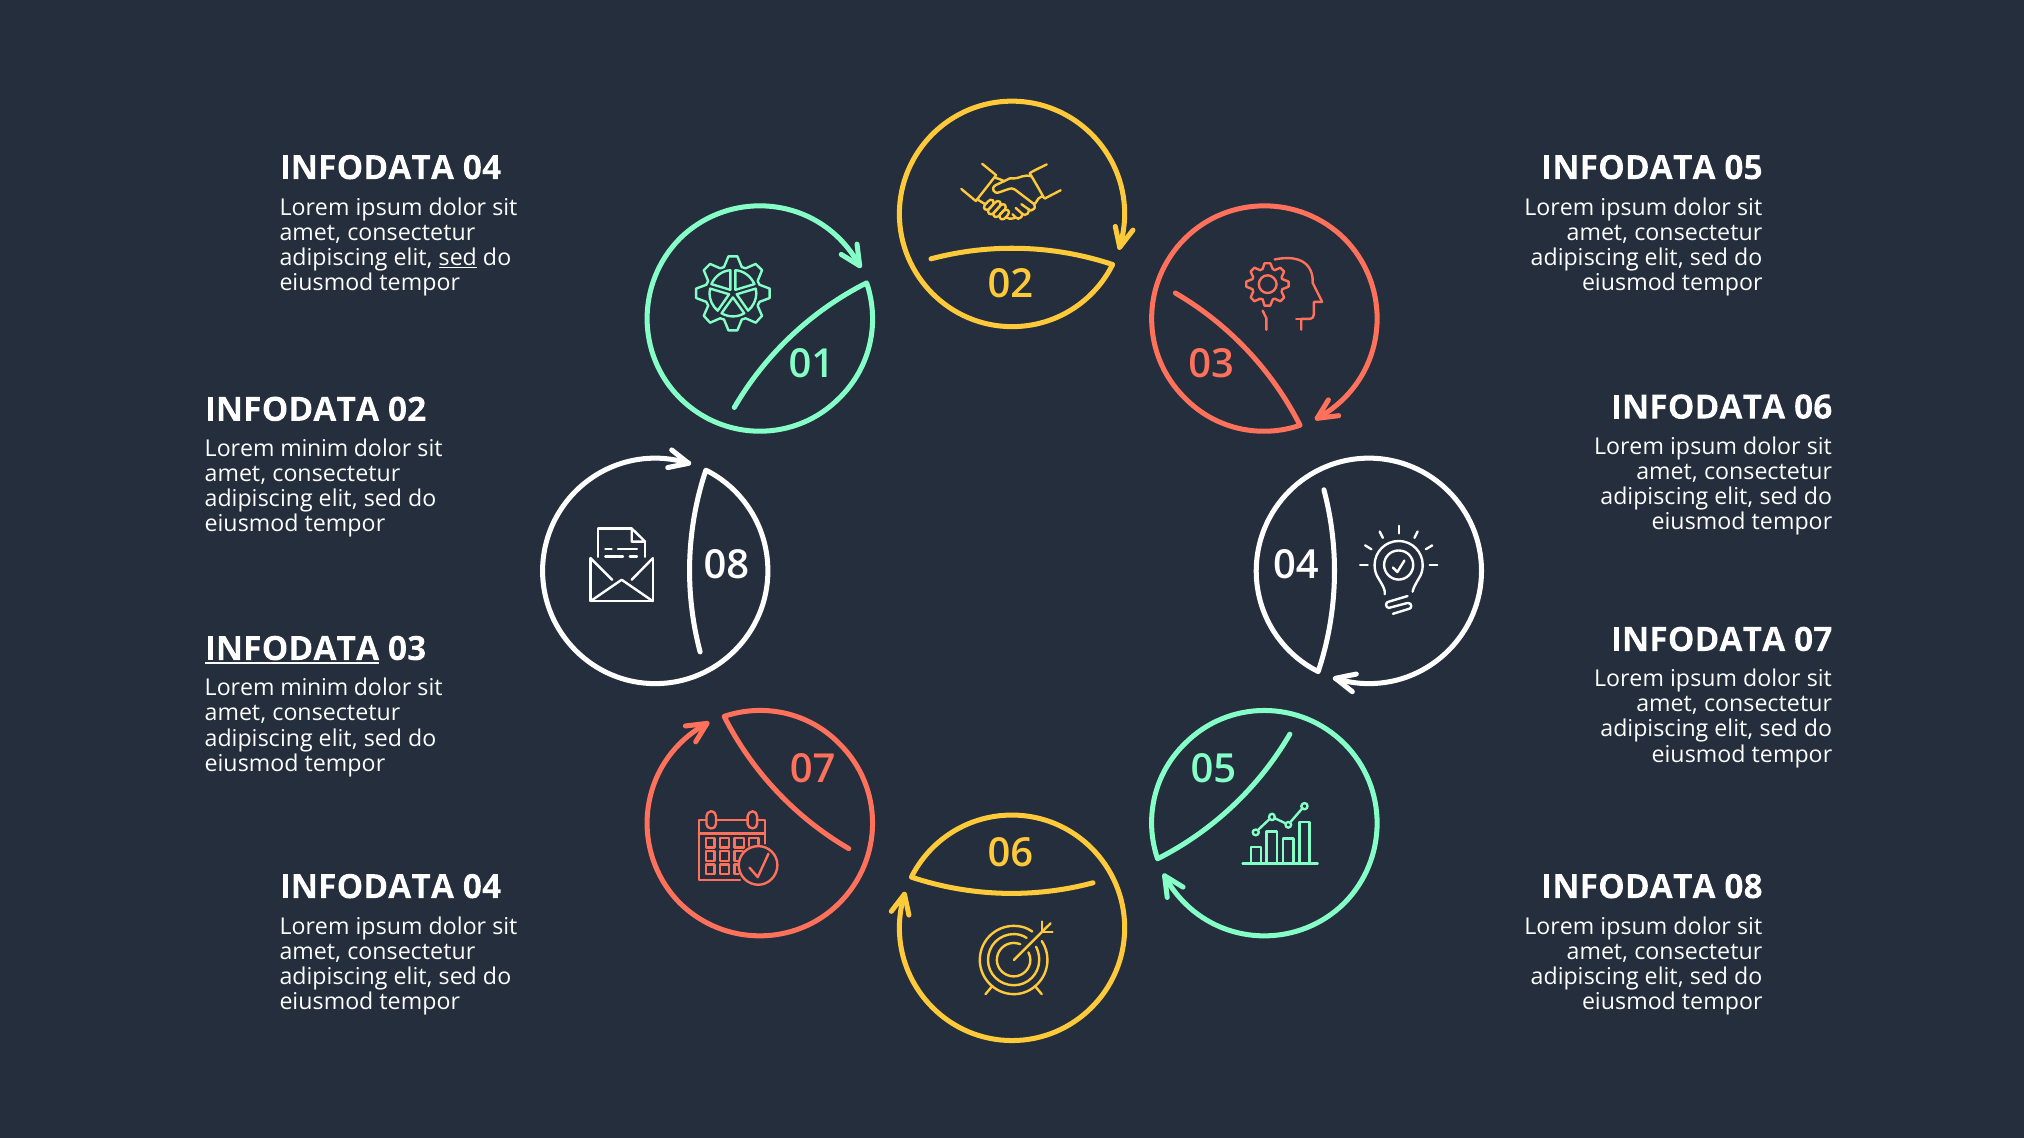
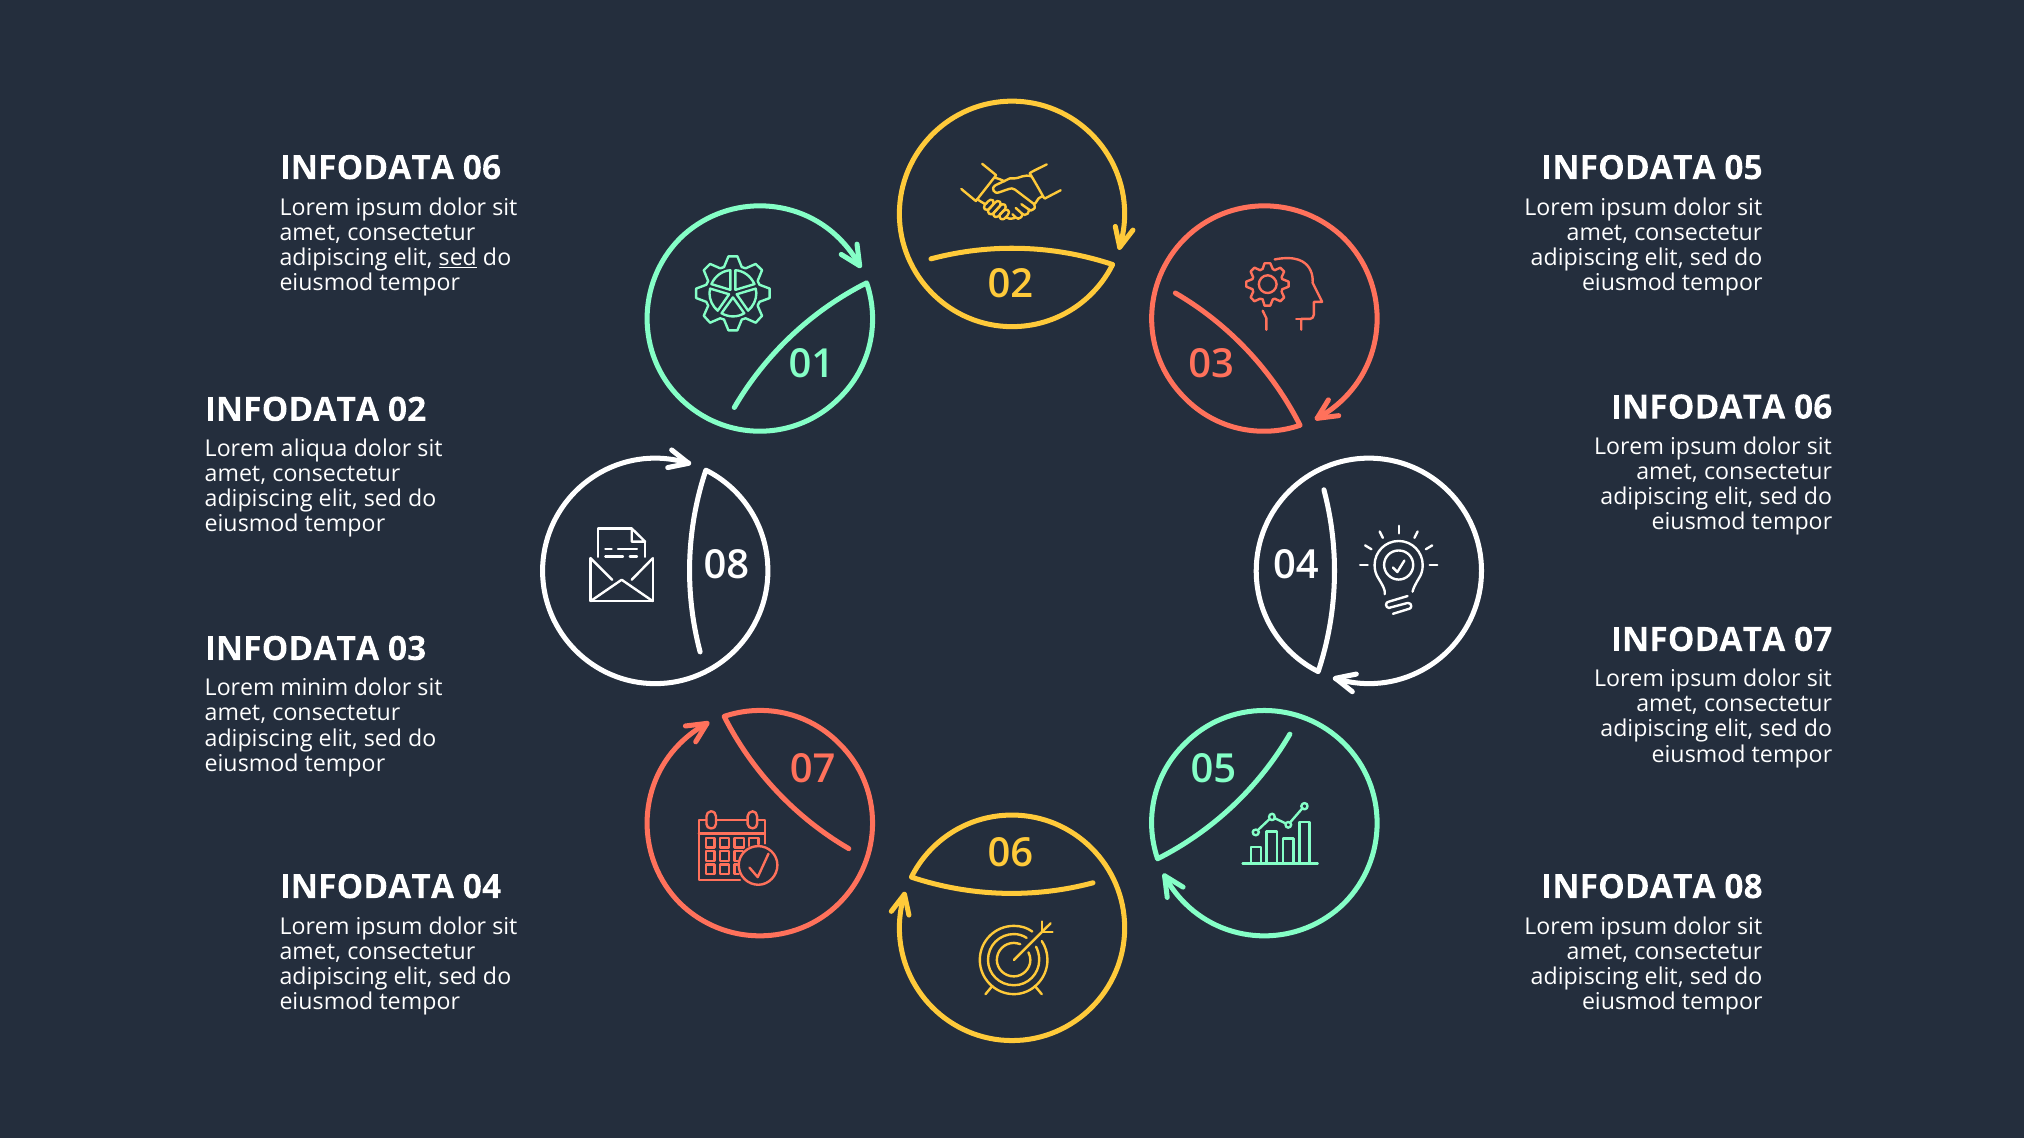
04 at (482, 168): 04 -> 06
minim at (314, 449): minim -> aliqua
INFODATA at (292, 649) underline: present -> none
